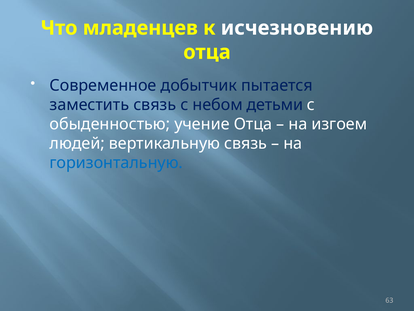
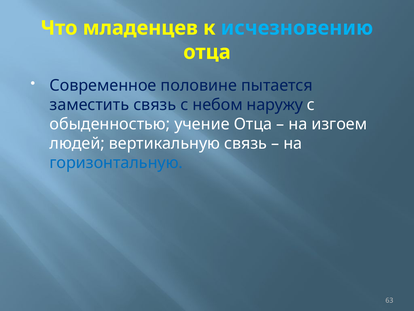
исчезновению colour: white -> light blue
добытчик: добытчик -> половине
детьми: детьми -> наружу
